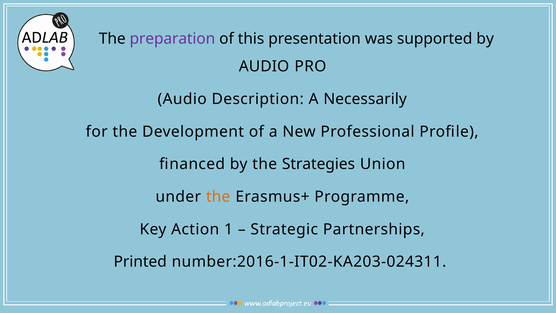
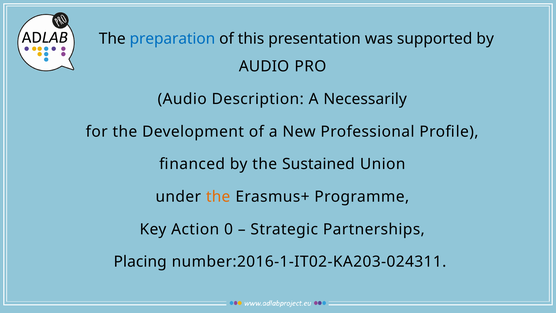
preparation colour: purple -> blue
Strategies: Strategies -> Sustained
1: 1 -> 0
Printed: Printed -> Placing
